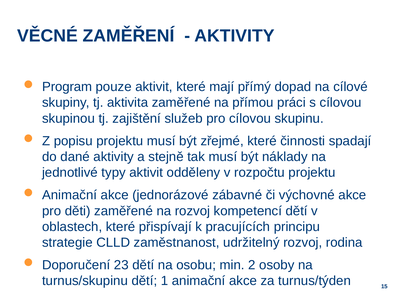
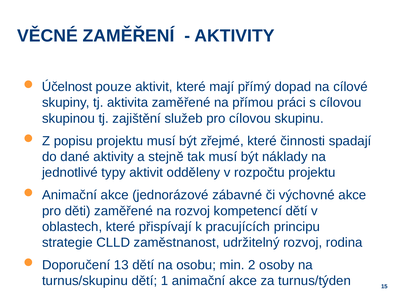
Program: Program -> Účelnost
23: 23 -> 13
